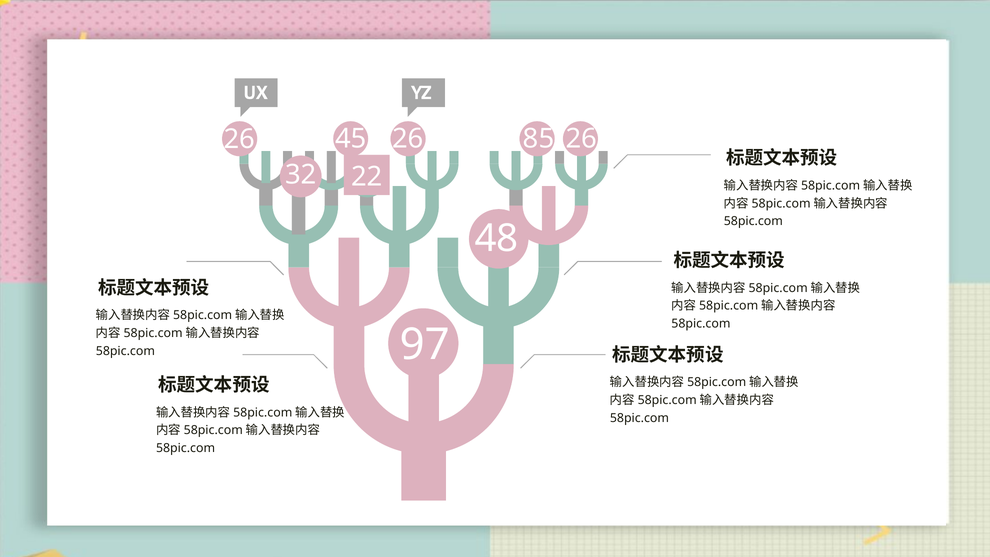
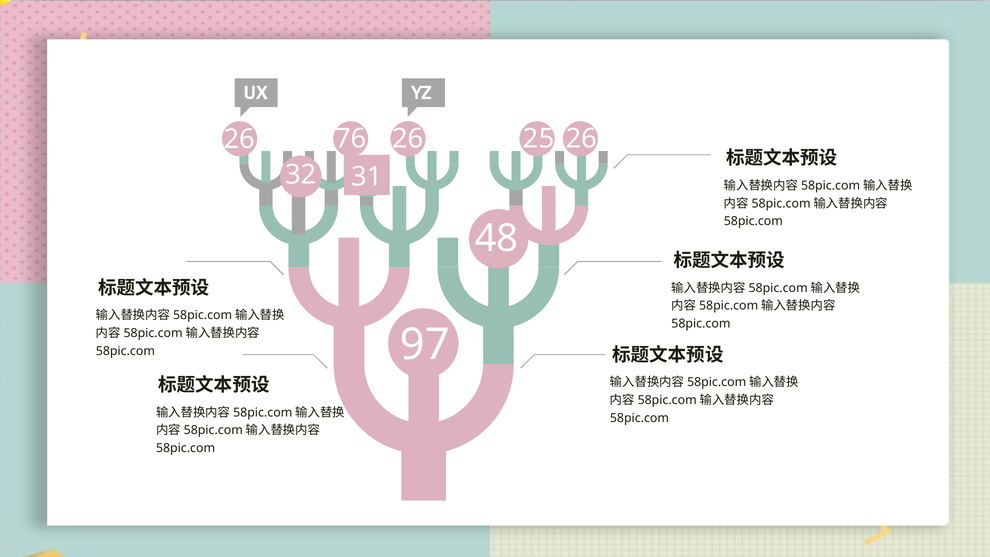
45: 45 -> 76
85: 85 -> 25
22: 22 -> 31
